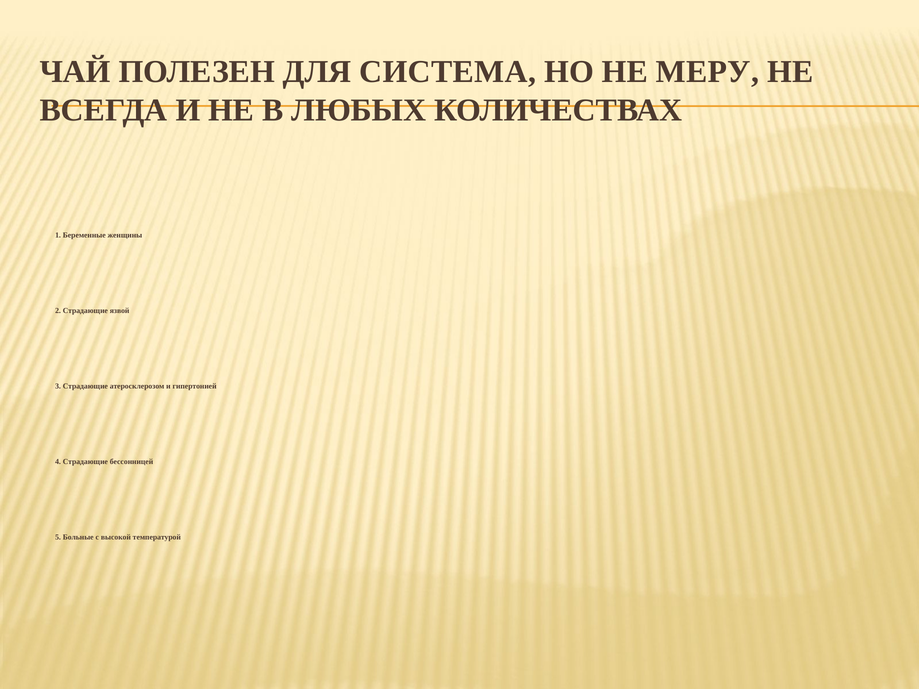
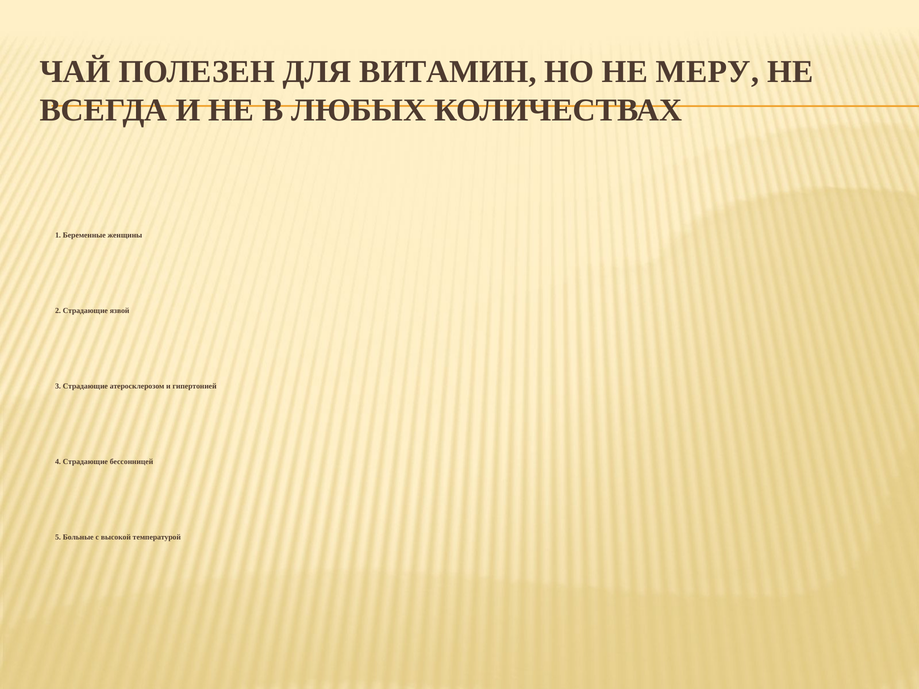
СИСТЕМА: СИСТЕМА -> ВИТАМИН
